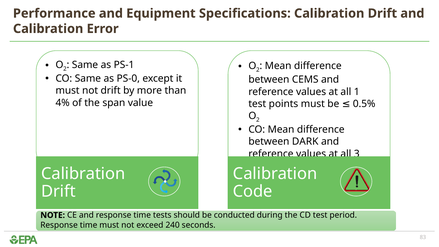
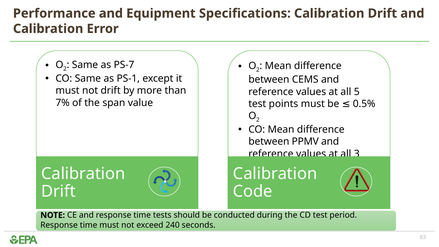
PS-1: PS-1 -> PS-7
PS-0: PS-0 -> PS-1
1: 1 -> 5
4%: 4% -> 7%
DARK: DARK -> PPMV
